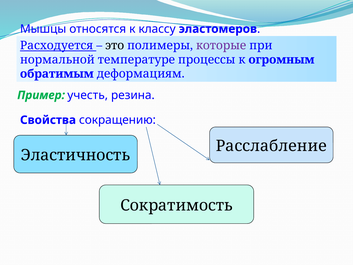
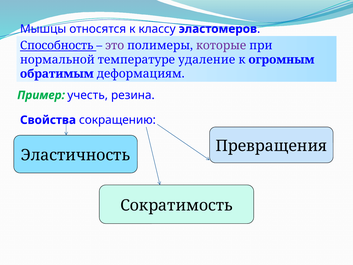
Расходуется: Расходуется -> Способность
это colour: black -> purple
процессы: процессы -> удаление
Расслабление: Расслабление -> Превращения
